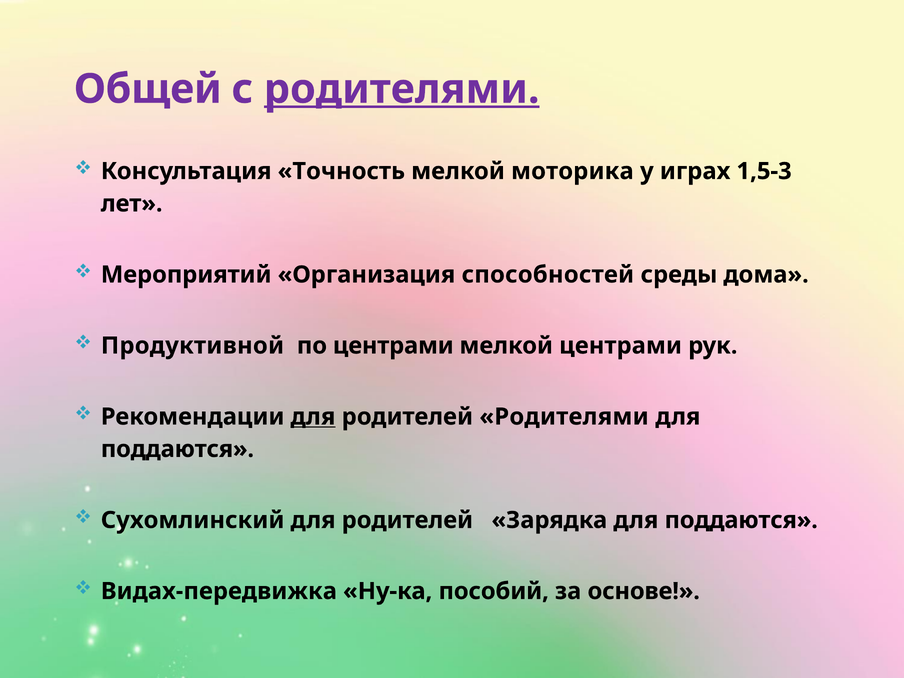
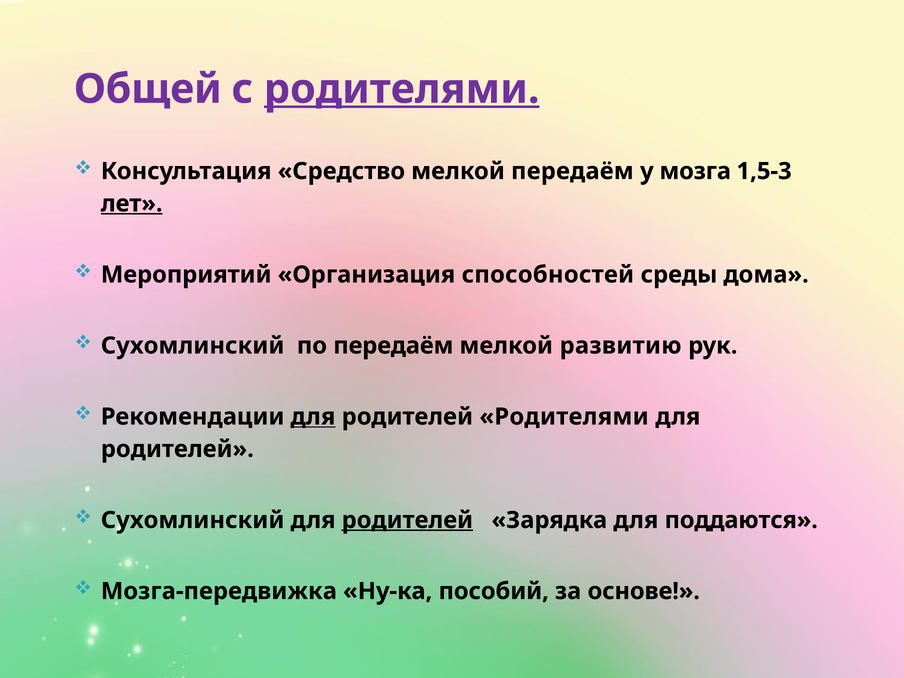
Точность: Точность -> Средство
мелкой моторика: моторика -> передаём
играх: играх -> мозга
лет underline: none -> present
Продуктивной at (193, 346): Продуктивной -> Сухомлинский
по центрами: центрами -> передаём
мелкой центрами: центрами -> развитию
поддаются at (177, 449): поддаются -> родителей
родителей at (407, 520) underline: none -> present
Видах-передвижка: Видах-передвижка -> Мозга-передвижка
